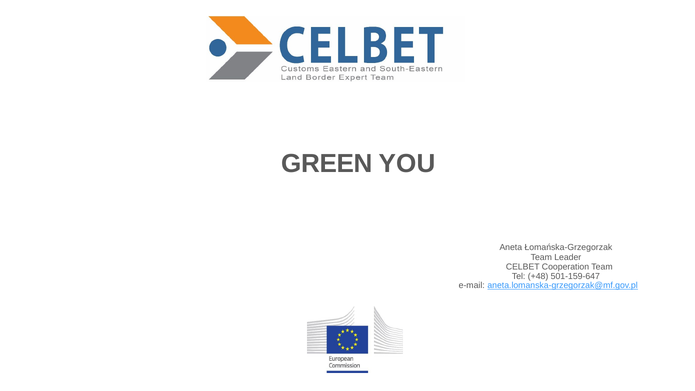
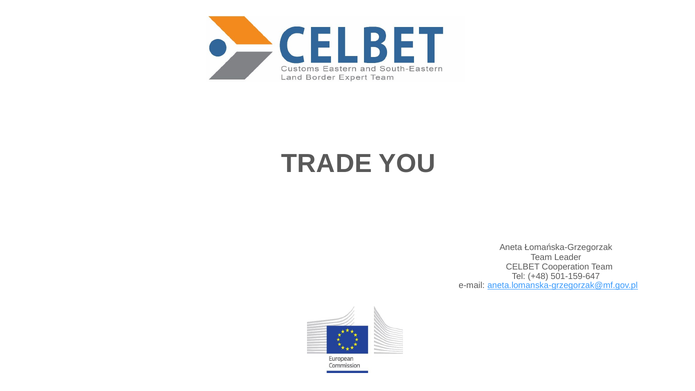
GREEN: GREEN -> TRADE
